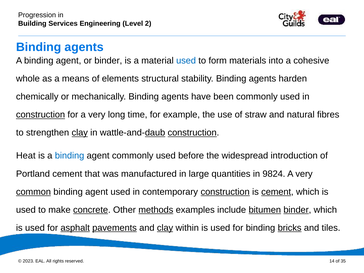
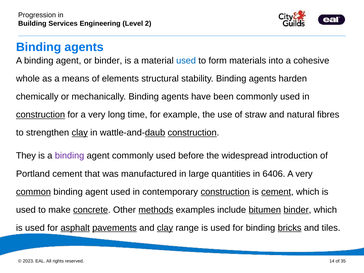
Heat: Heat -> They
binding at (70, 156) colour: blue -> purple
9824: 9824 -> 6406
within: within -> range
